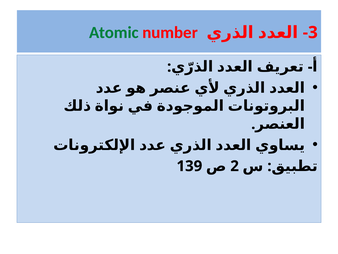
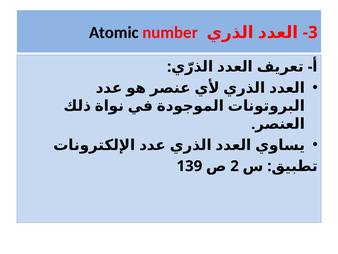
Atomic colour: green -> black
